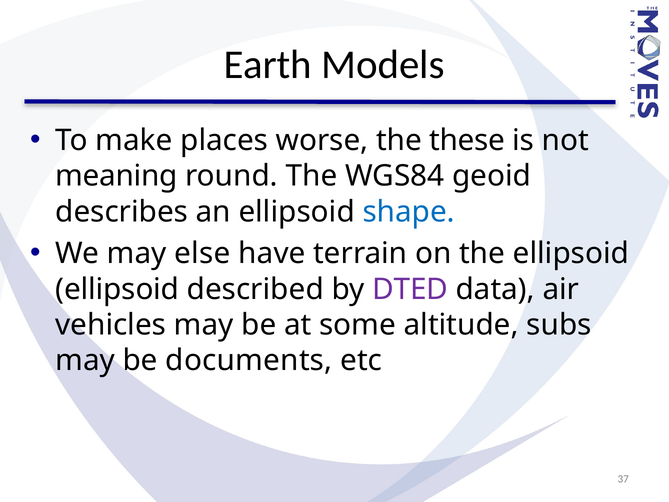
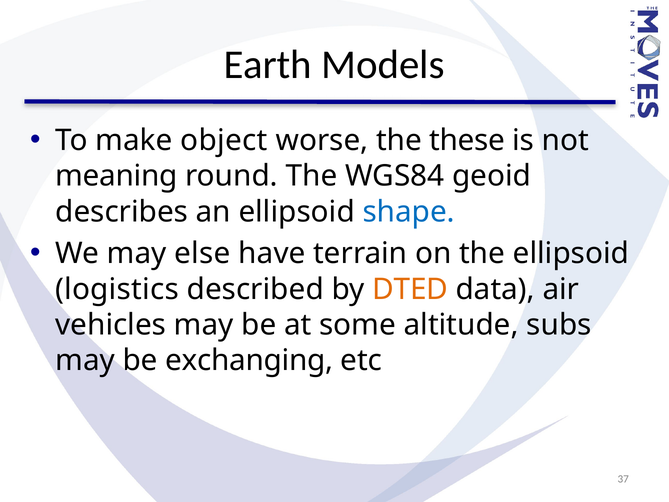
places: places -> object
ellipsoid at (117, 289): ellipsoid -> logistics
DTED colour: purple -> orange
documents: documents -> exchanging
